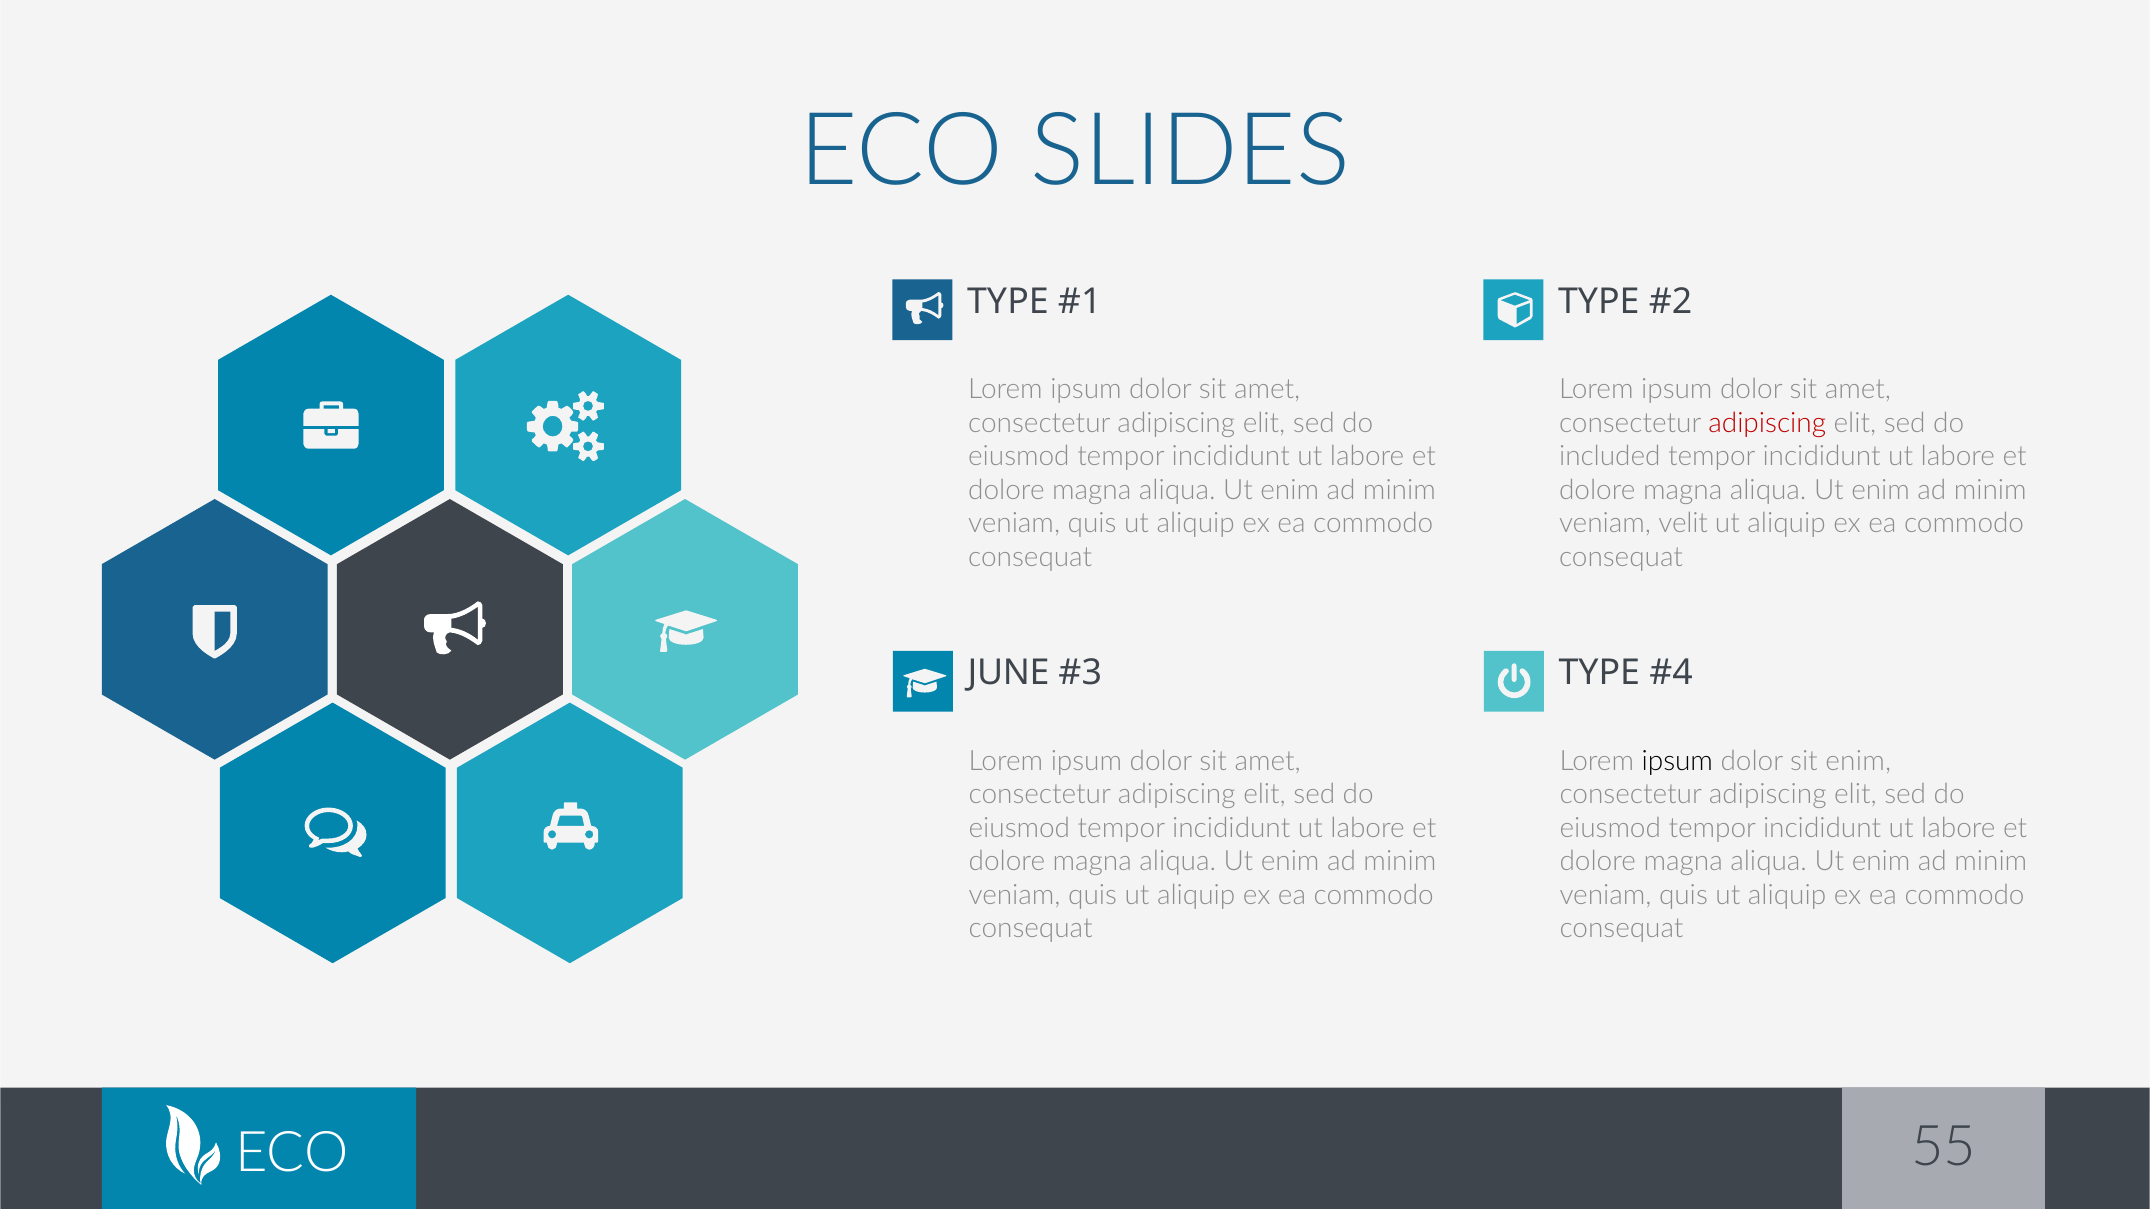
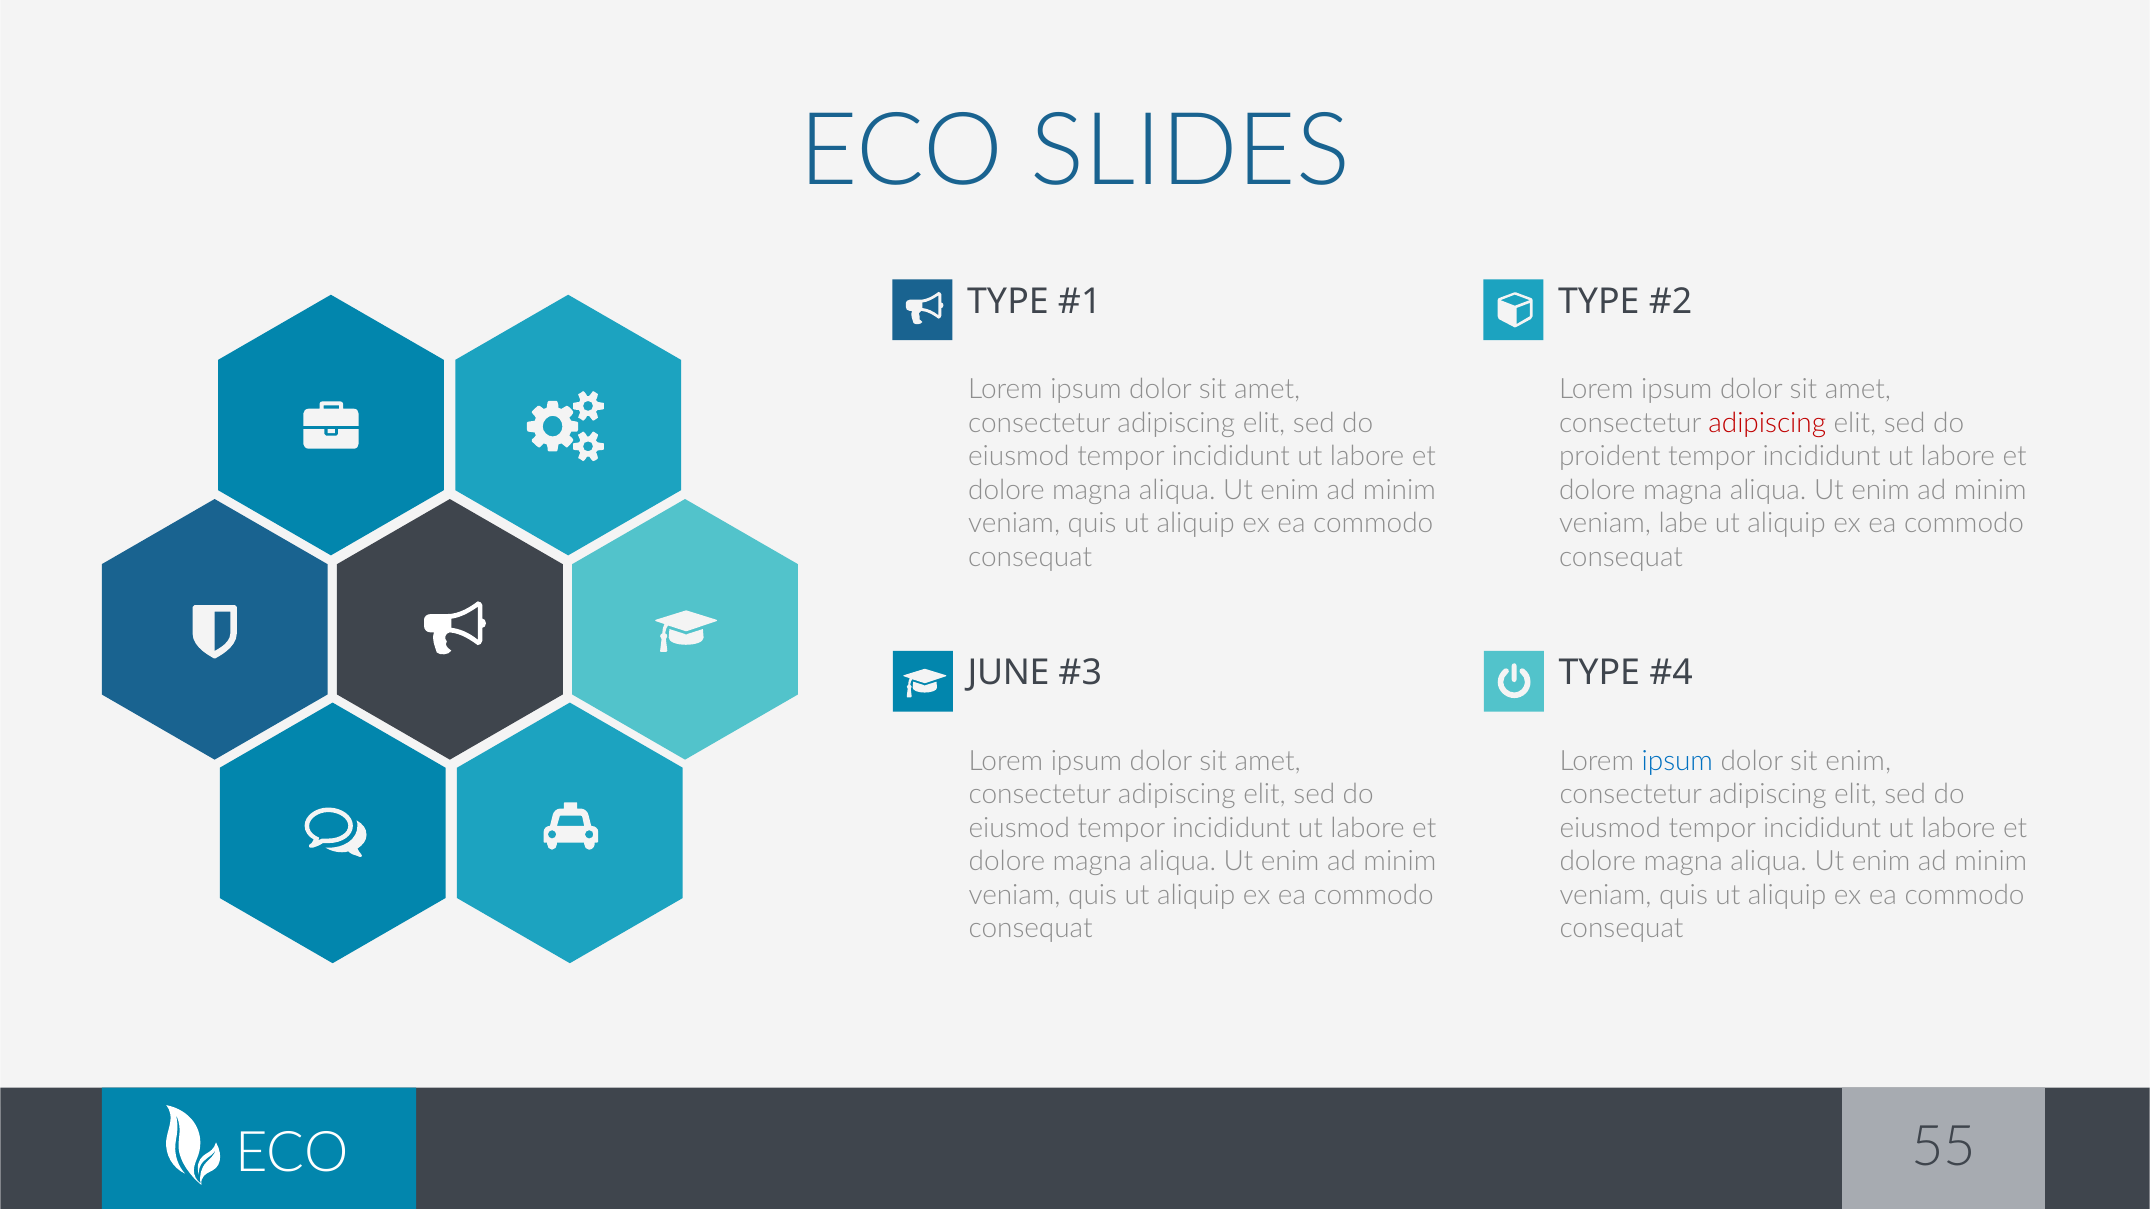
included: included -> proident
velit: velit -> labe
ipsum at (1677, 761) colour: black -> blue
